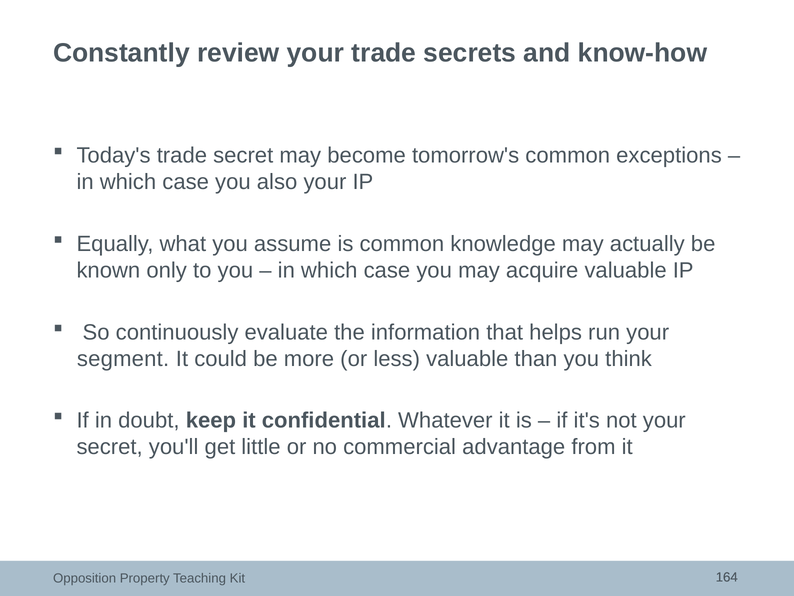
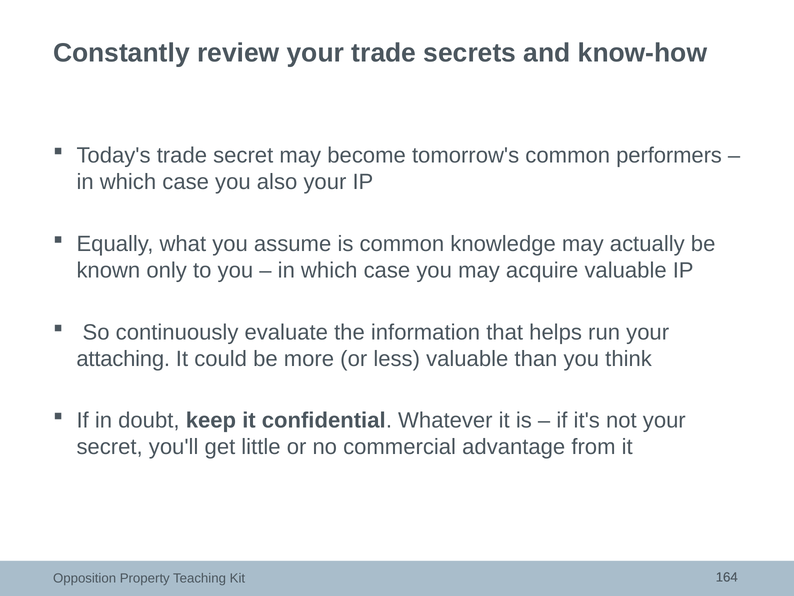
exceptions: exceptions -> performers
segment: segment -> attaching
